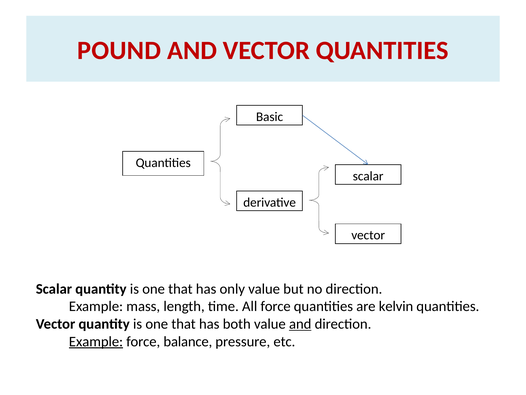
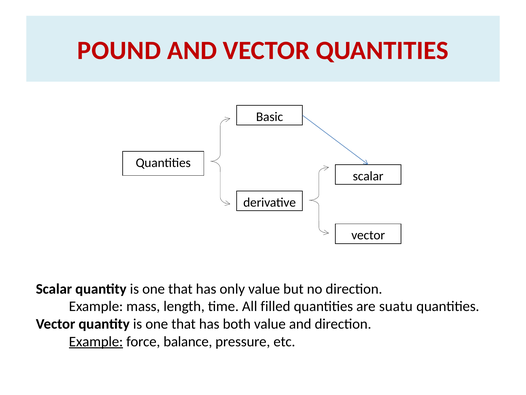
All force: force -> filled
kelvin: kelvin -> suatu
and at (300, 324) underline: present -> none
